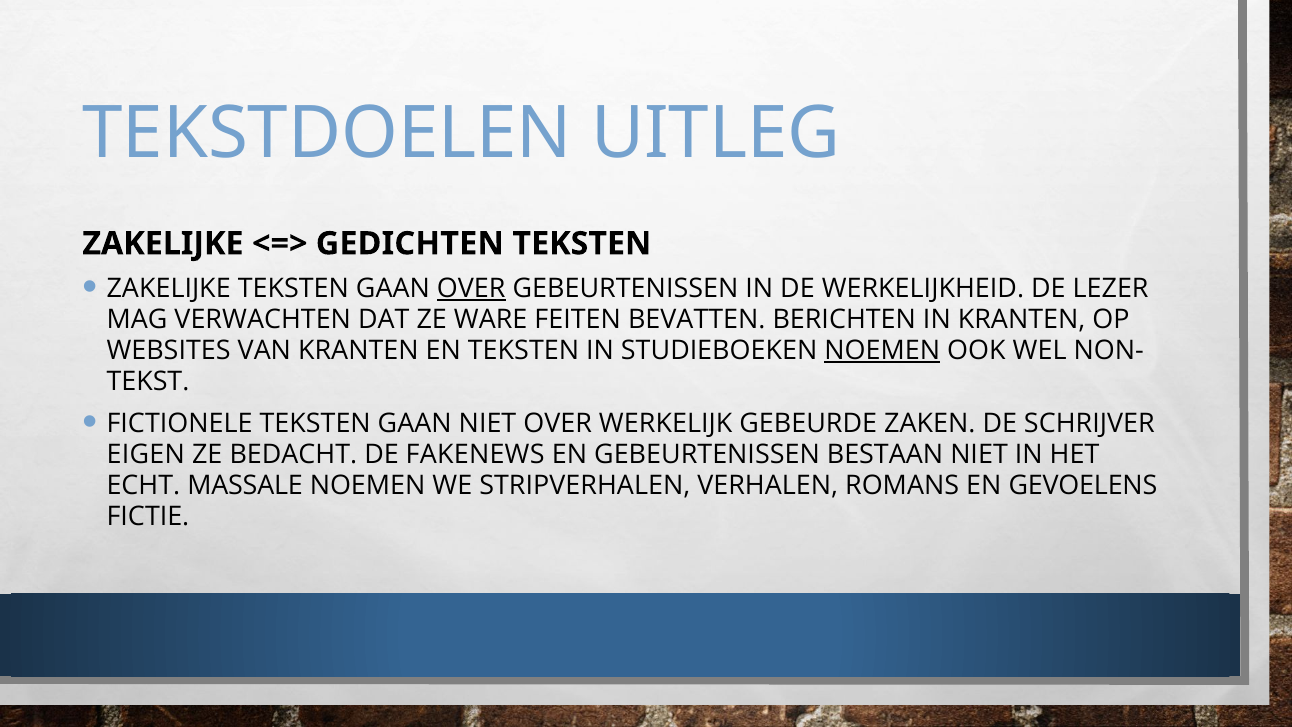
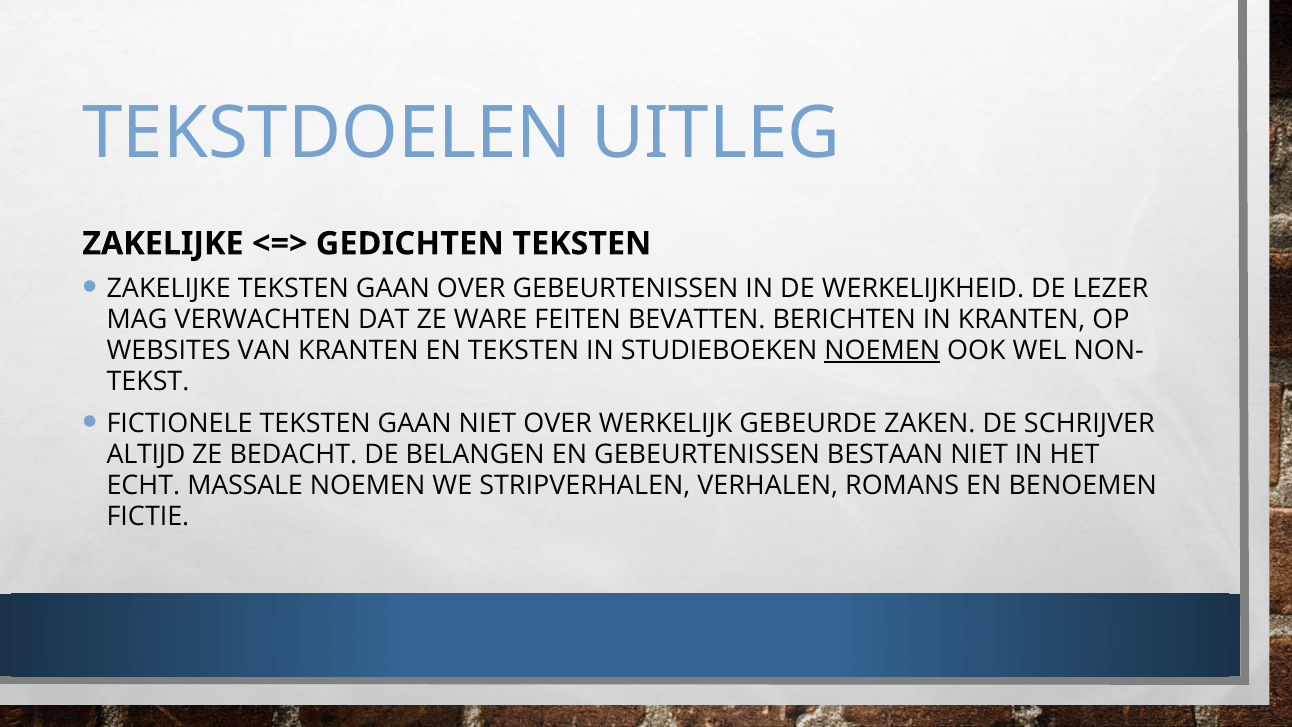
OVER at (471, 288) underline: present -> none
EIGEN: EIGEN -> ALTIJD
FAKENEWS: FAKENEWS -> BELANGEN
GEVOELENS: GEVOELENS -> BENOEMEN
